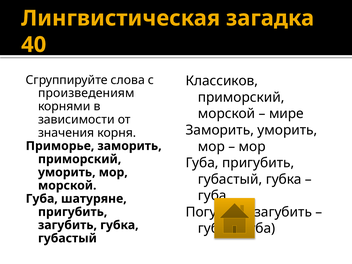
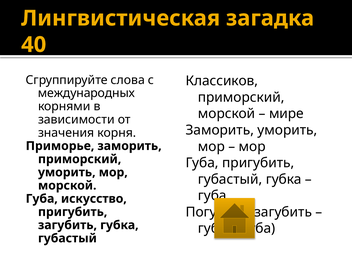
произведениям: произведениям -> международных
шатуряне: шатуряне -> искусство
